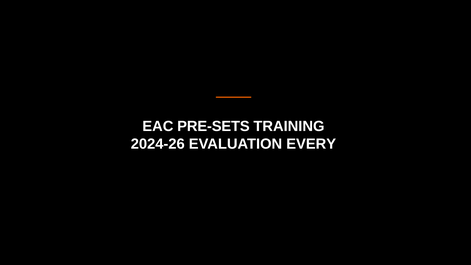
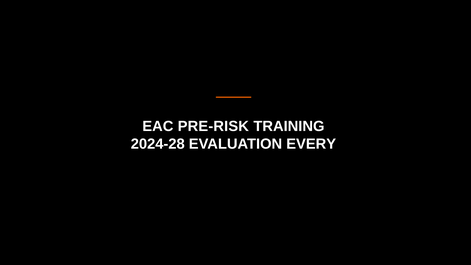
PRE-SETS: PRE-SETS -> PRE-RISK
2024-26: 2024-26 -> 2024-28
